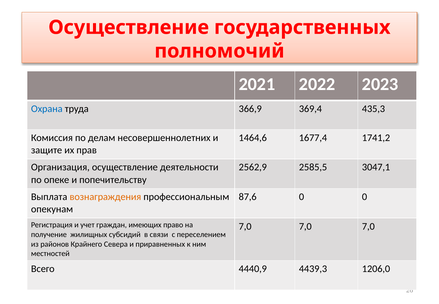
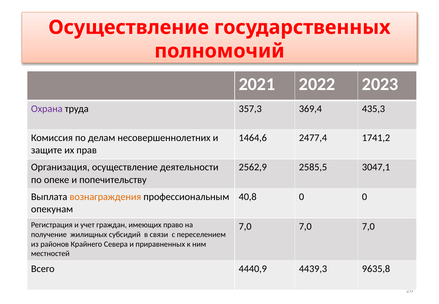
Охрана colour: blue -> purple
366,9: 366,9 -> 357,3
1677,4: 1677,4 -> 2477,4
87,6: 87,6 -> 40,8
1206,0: 1206,0 -> 9635,8
